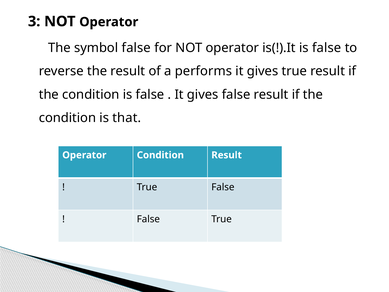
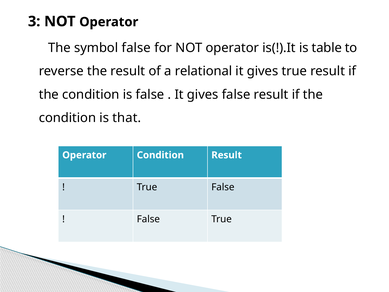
is(!).It is false: false -> table
performs: performs -> relational
